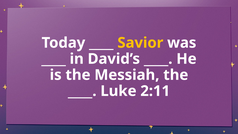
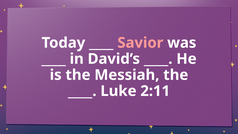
Savior colour: yellow -> pink
